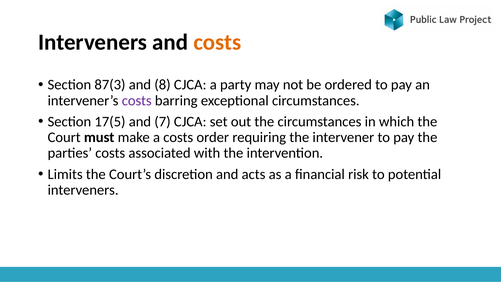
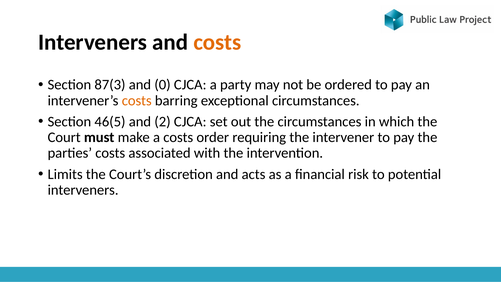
8: 8 -> 0
costs at (137, 100) colour: purple -> orange
17(5: 17(5 -> 46(5
7: 7 -> 2
